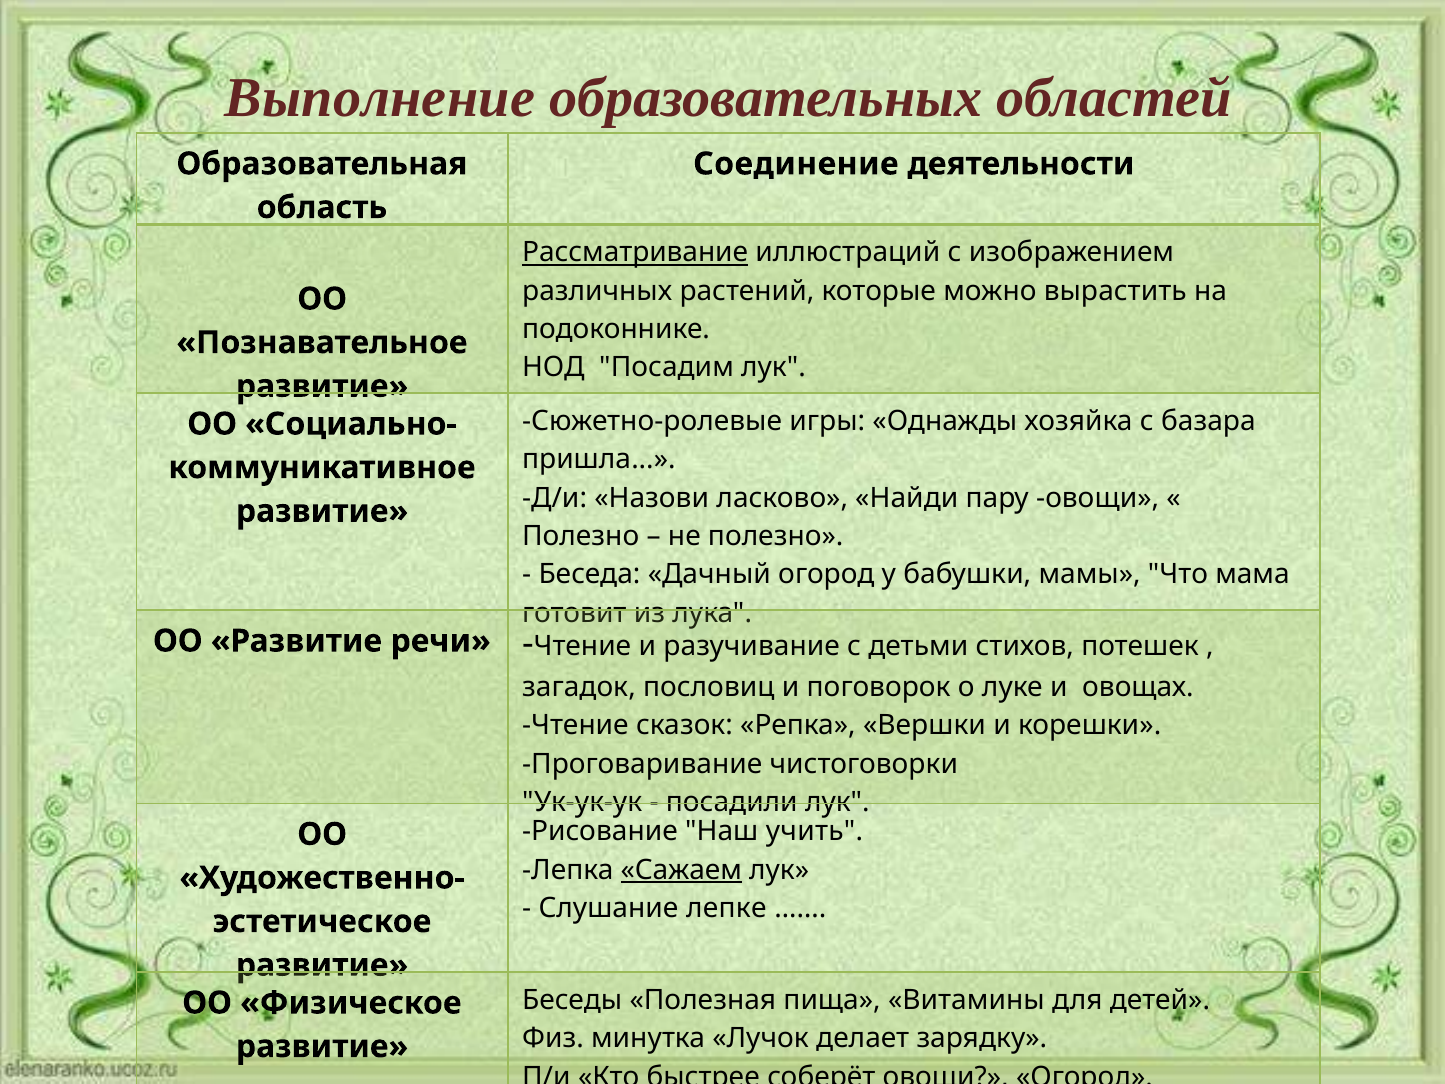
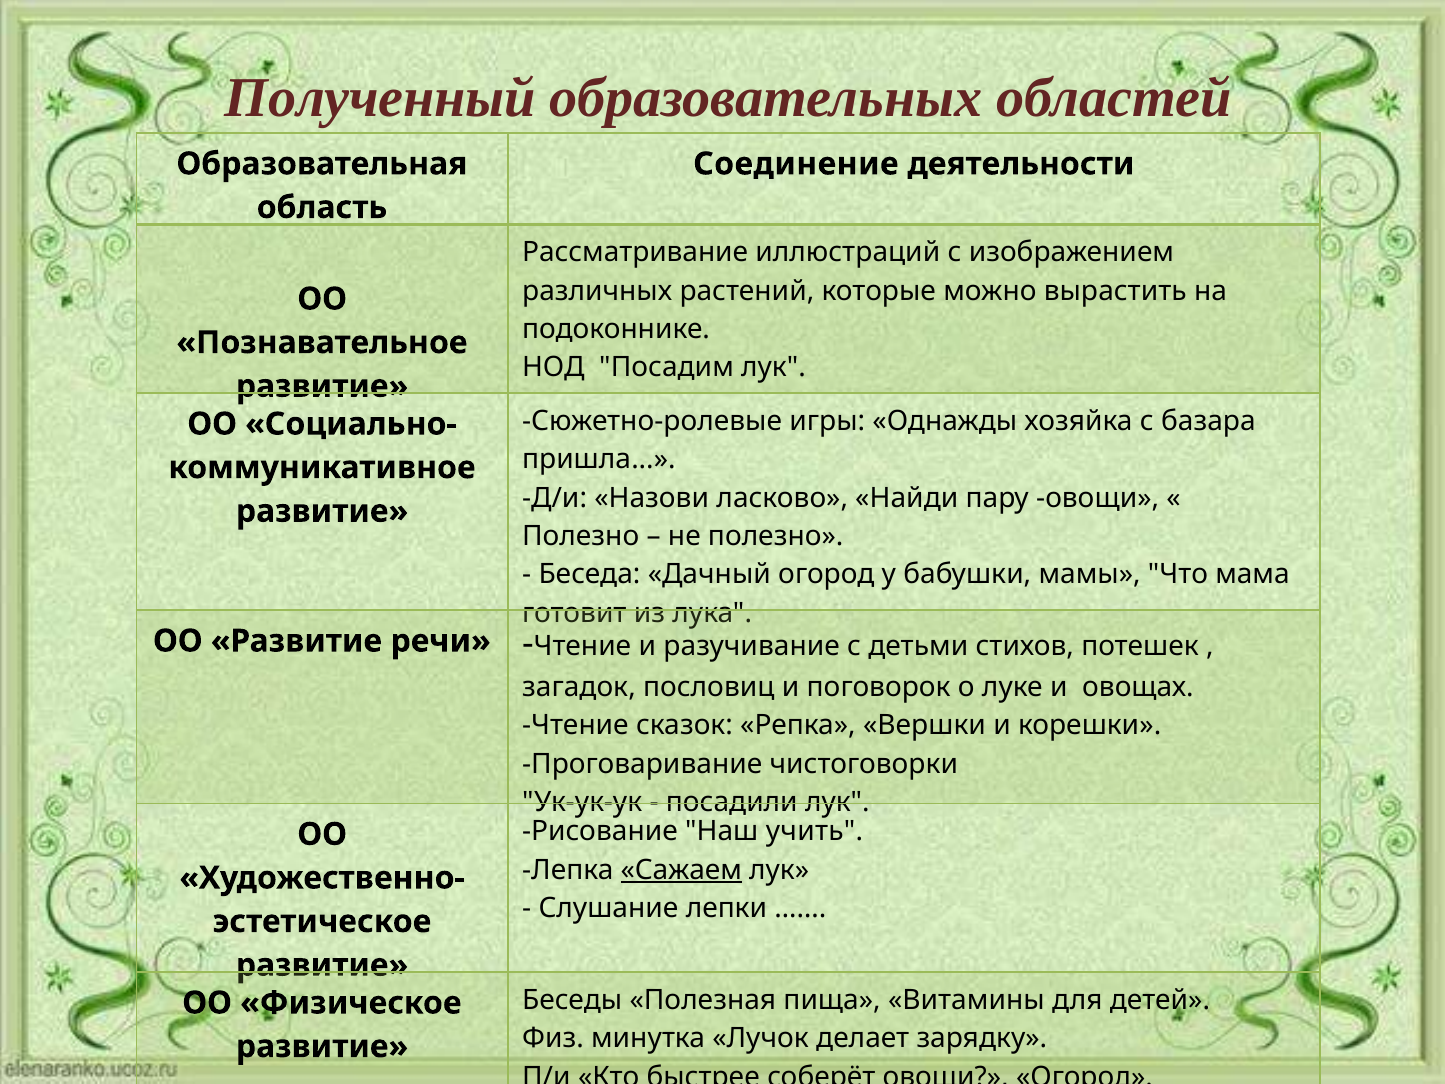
Выполнение: Выполнение -> Полученный
Рассматривание underline: present -> none
лепке: лепке -> лепки
